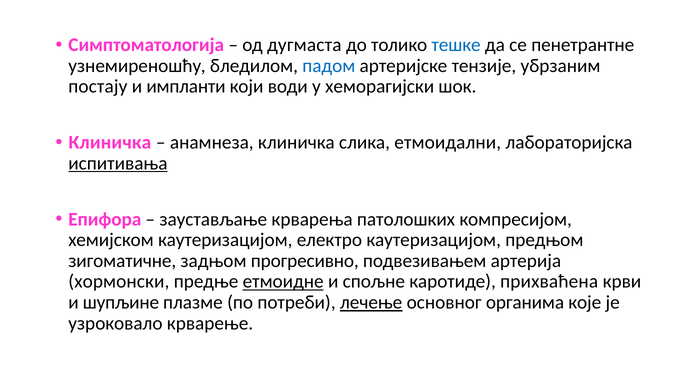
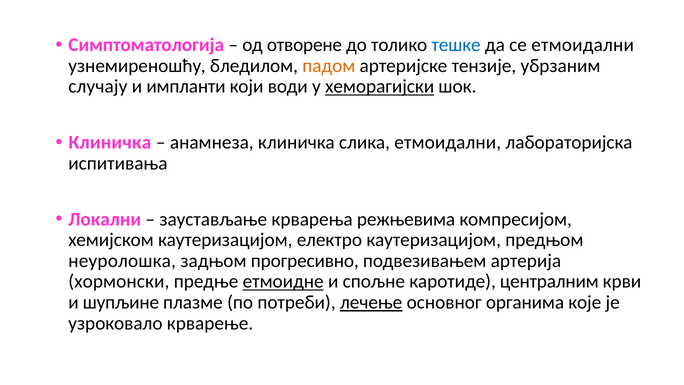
дугмаста: дугмаста -> отворене
се пенетрантне: пенетрантне -> етмоидални
падом colour: blue -> orange
постају: постају -> случају
хеморагијски underline: none -> present
испитивања underline: present -> none
Епифора: Епифора -> Локални
патолошких: патолошких -> режњевима
зигоматичне: зигоматичне -> неуролошка
прихваћена: прихваћена -> централним
